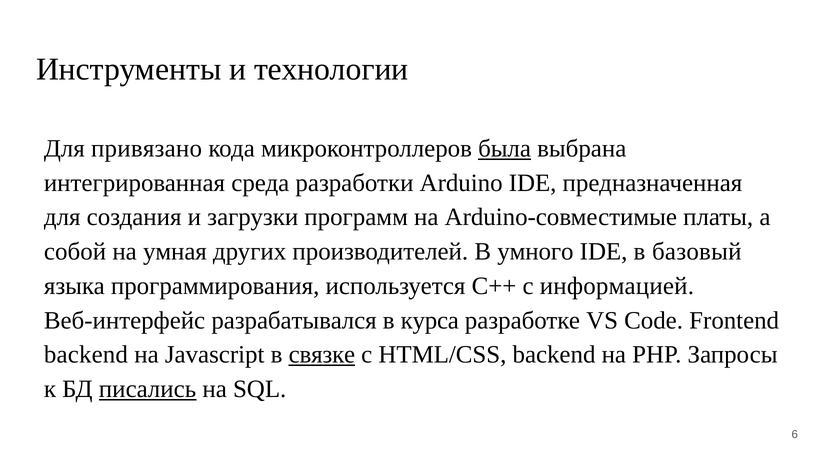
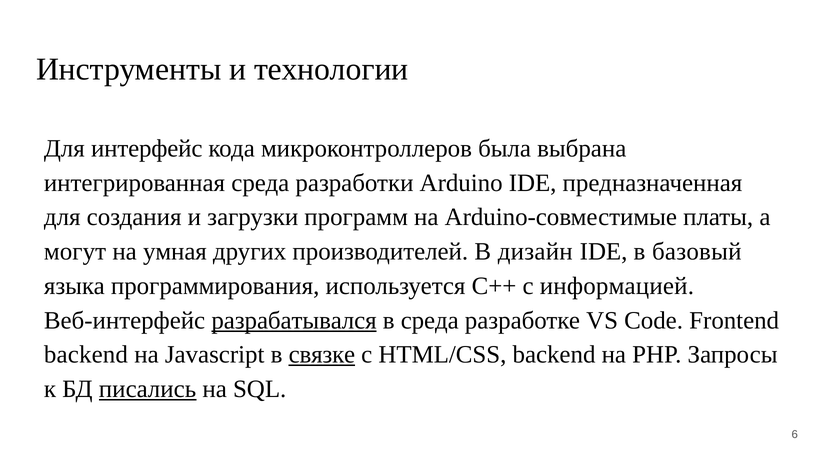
привязано: привязано -> интерфейс
была underline: present -> none
собой: собой -> могут
умного: умного -> дизайн
разрабатывался underline: none -> present
в курса: курса -> среда
